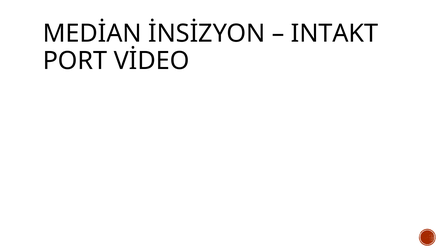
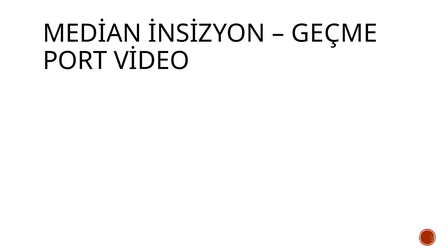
INTAKT: INTAKT -> GEÇME
